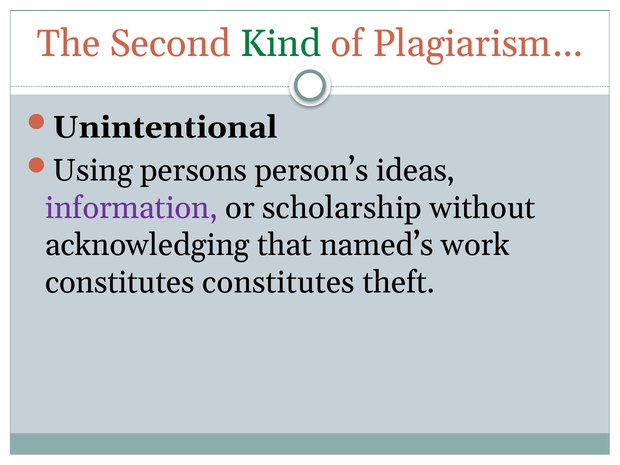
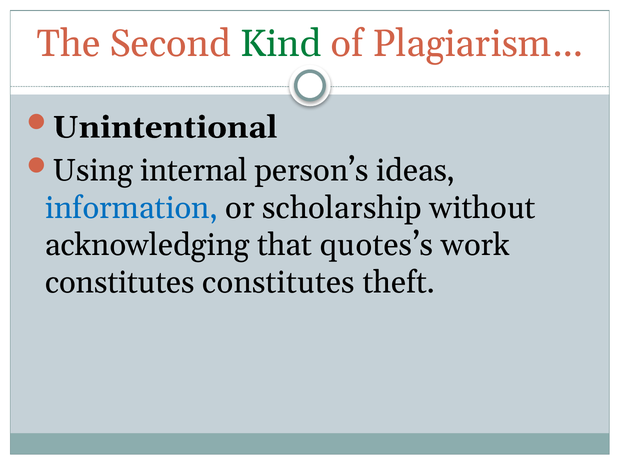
persons: persons -> internal
information colour: purple -> blue
named’s: named’s -> quotes’s
